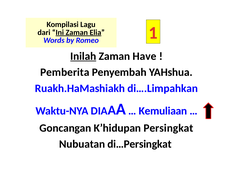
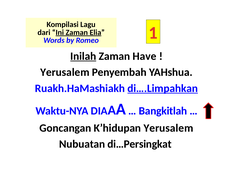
Pemberita at (65, 72): Pemberita -> Yerusalem
di….Limpahkan underline: none -> present
Kemuliaan: Kemuliaan -> Bangkitlah
K’hidupan Persingkat: Persingkat -> Yerusalem
